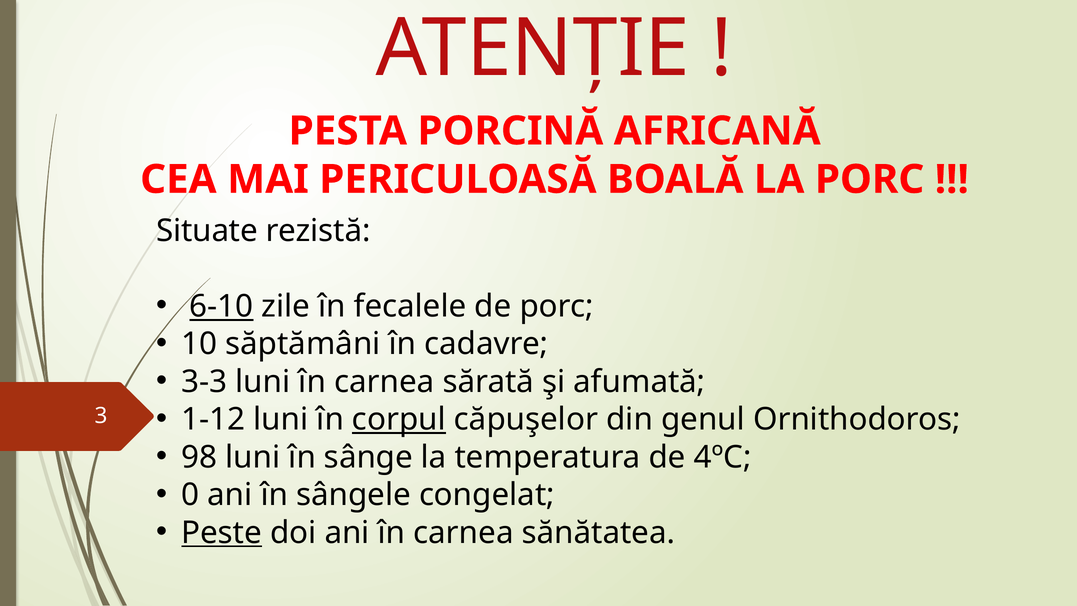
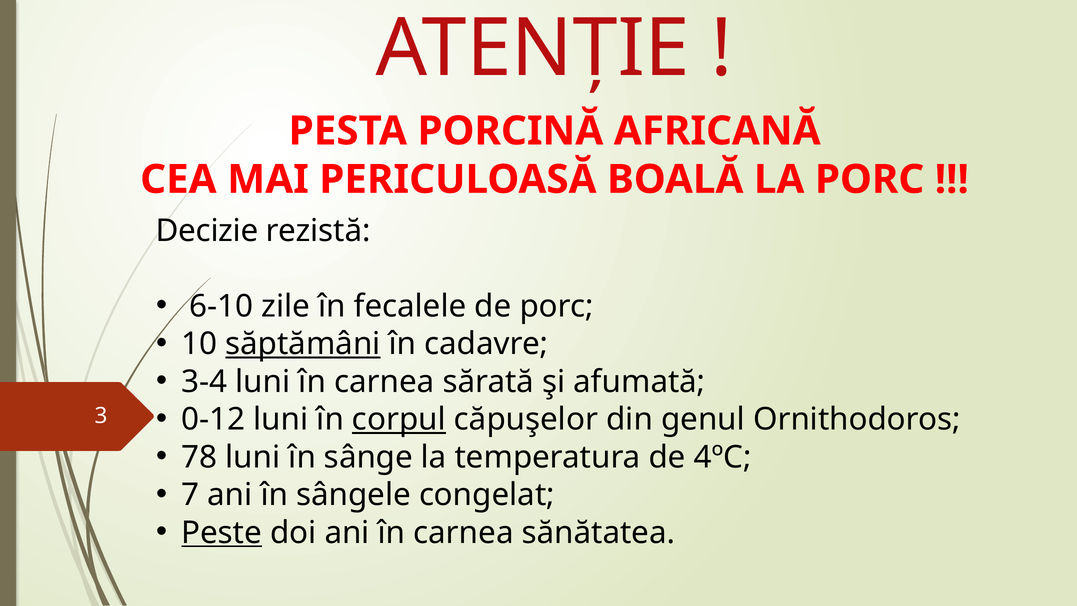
Situate: Situate -> Decizie
6-10 underline: present -> none
săptămâni underline: none -> present
3-3: 3-3 -> 3-4
1-12: 1-12 -> 0-12
98: 98 -> 78
0: 0 -> 7
